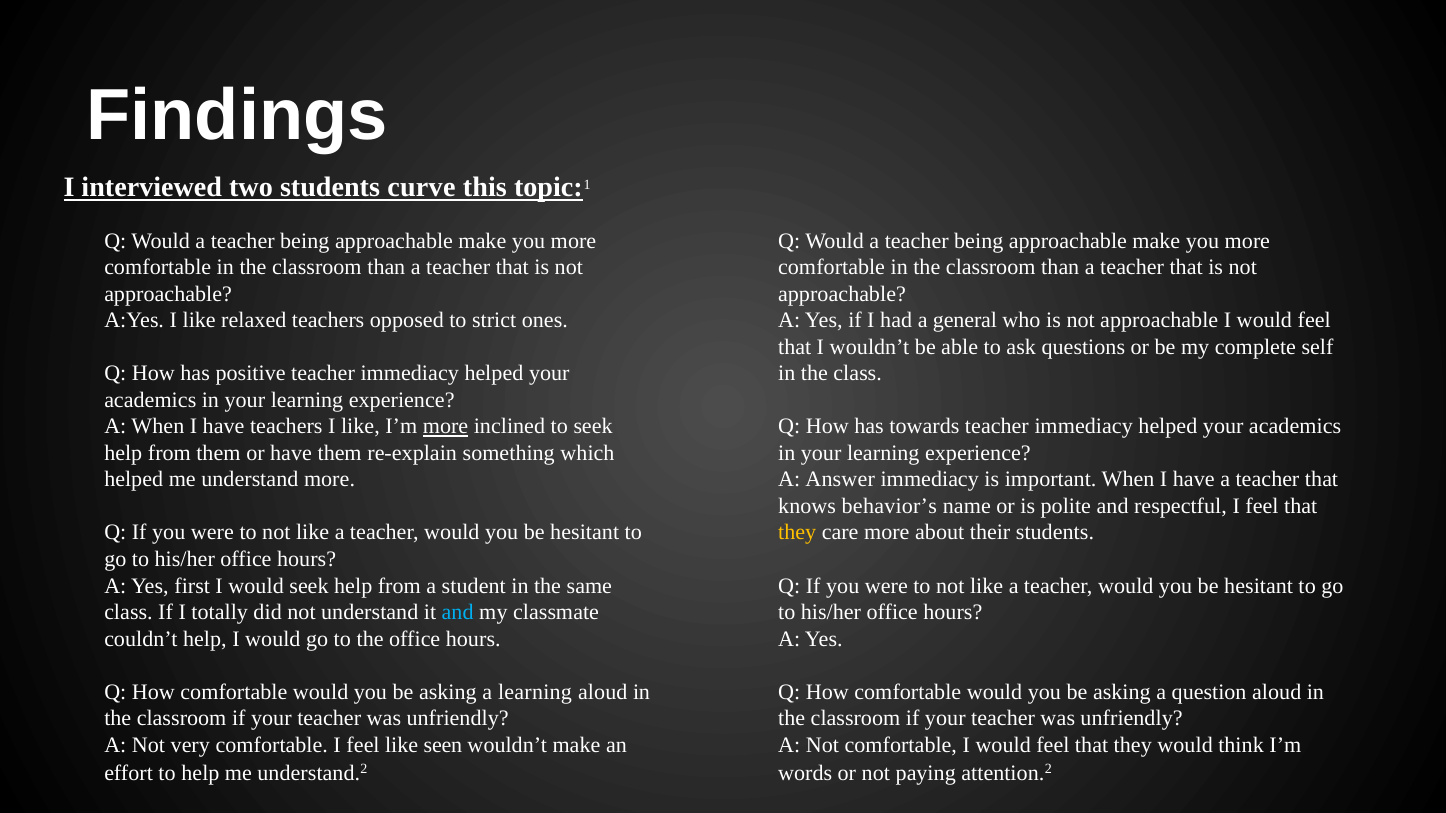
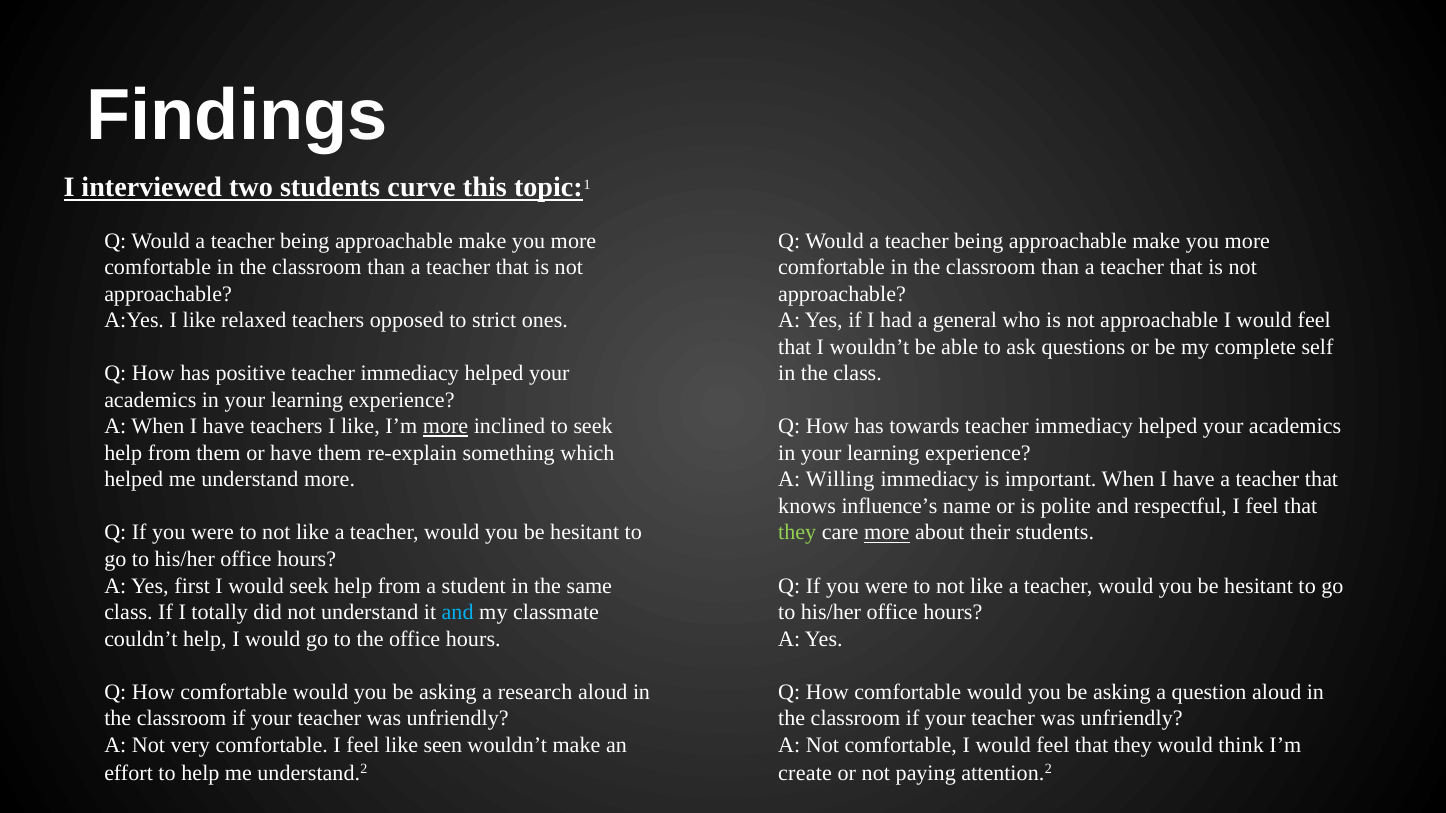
Answer: Answer -> Willing
behavior’s: behavior’s -> influence’s
they at (797, 533) colour: yellow -> light green
more at (887, 533) underline: none -> present
a learning: learning -> research
words: words -> create
